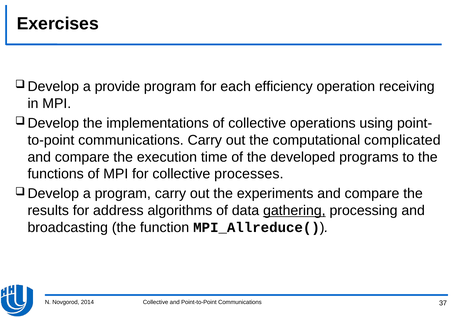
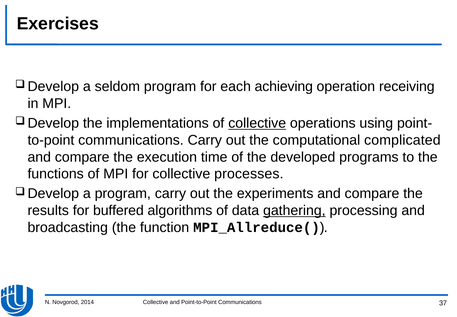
provide: provide -> seldom
efficiency: efficiency -> achieving
collective at (257, 123) underline: none -> present
address: address -> buffered
